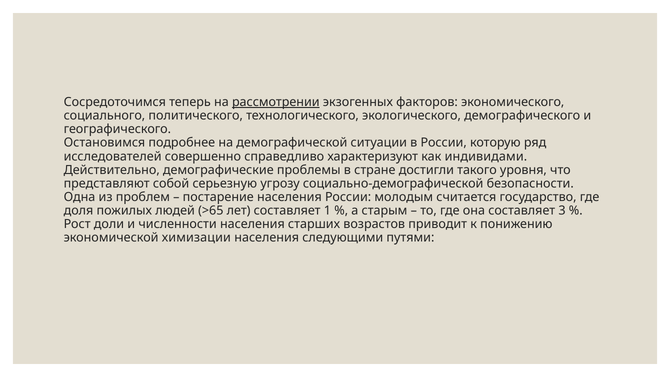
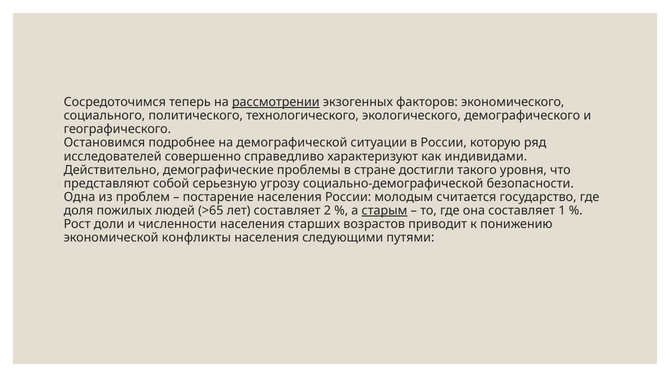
1: 1 -> 2
старым underline: none -> present
3: 3 -> 1
химизации: химизации -> конфликты
